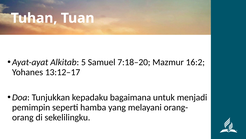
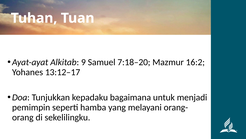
5: 5 -> 9
